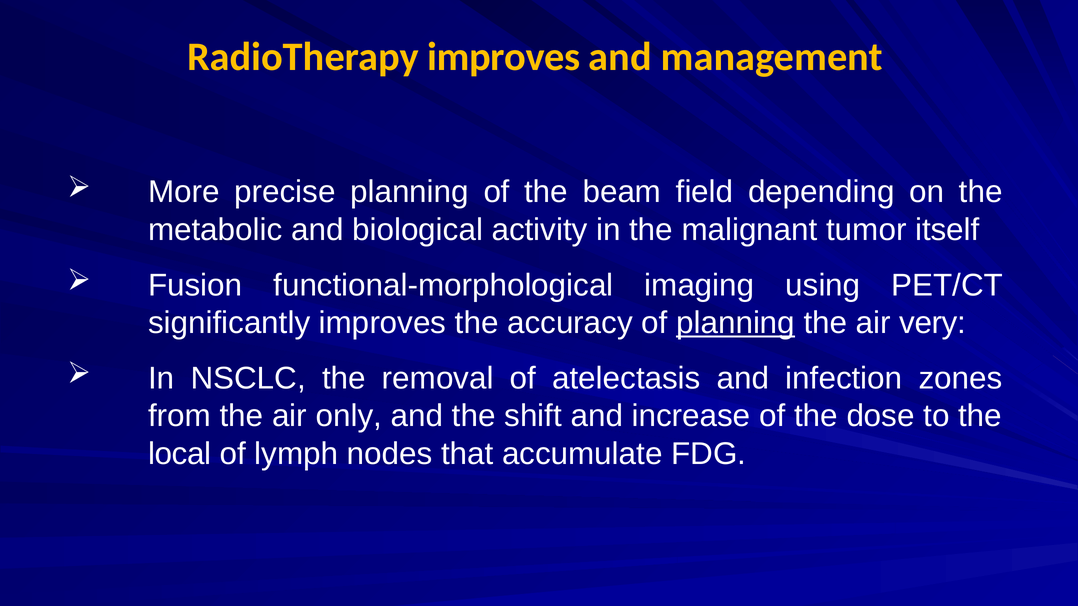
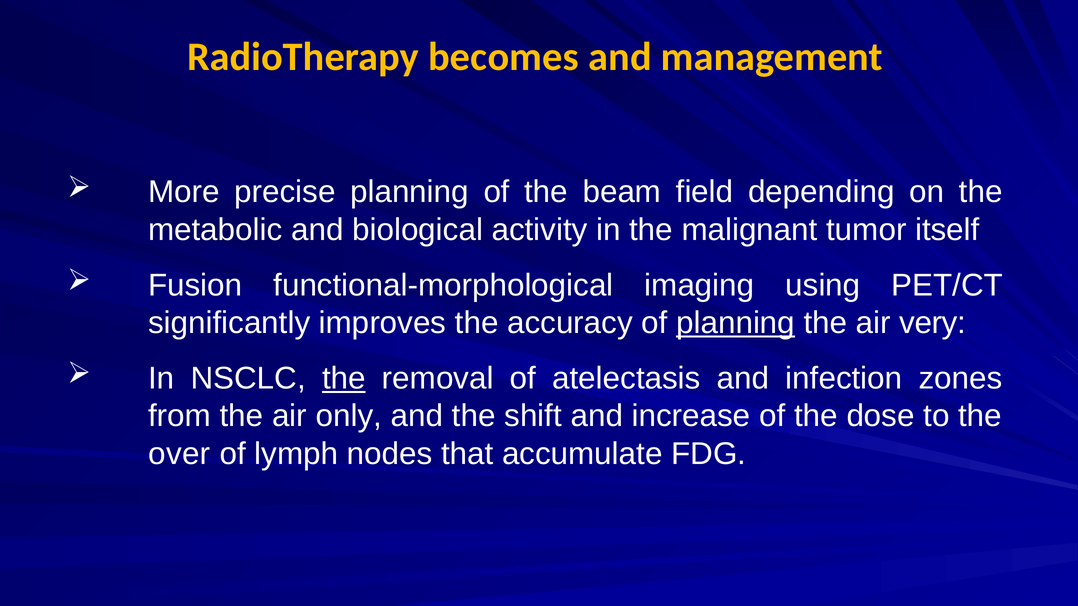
RadioTherapy improves: improves -> becomes
the at (344, 379) underline: none -> present
local: local -> over
